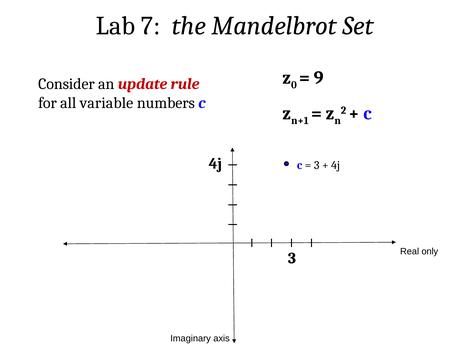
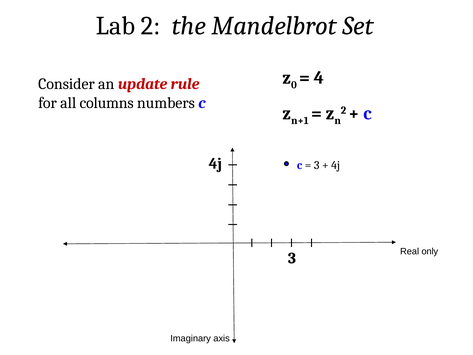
Lab 7: 7 -> 2
9: 9 -> 4
variable: variable -> columns
